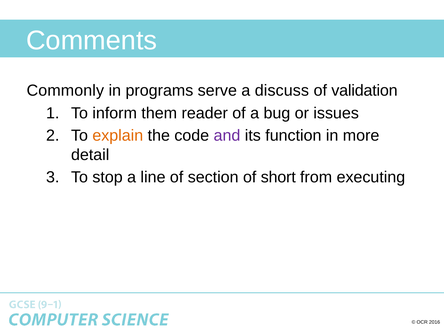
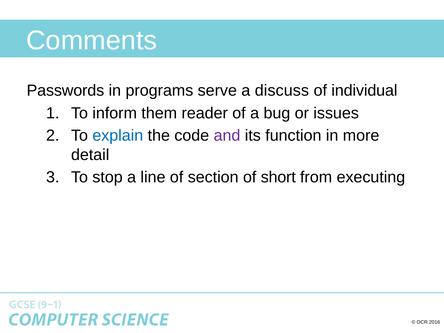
Commonly: Commonly -> Passwords
validation: validation -> individual
explain colour: orange -> blue
